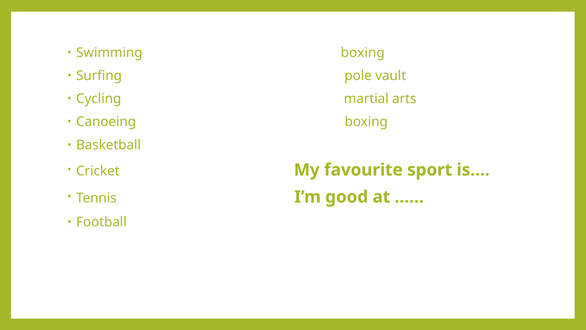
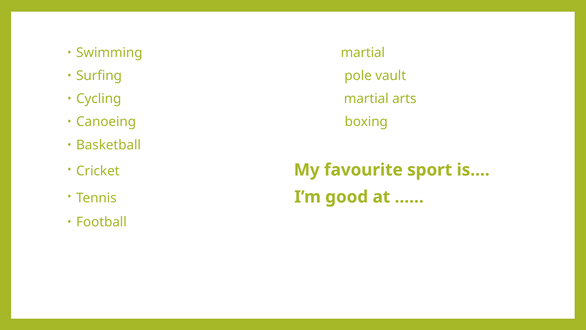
Swimming boxing: boxing -> martial
